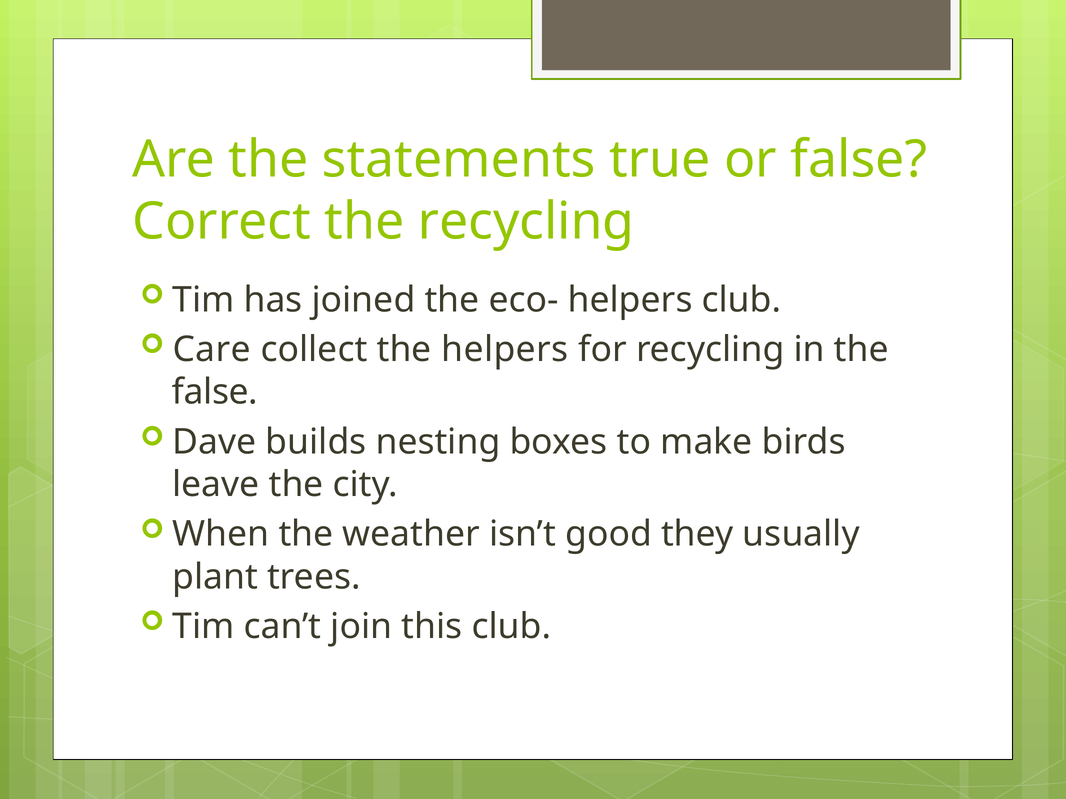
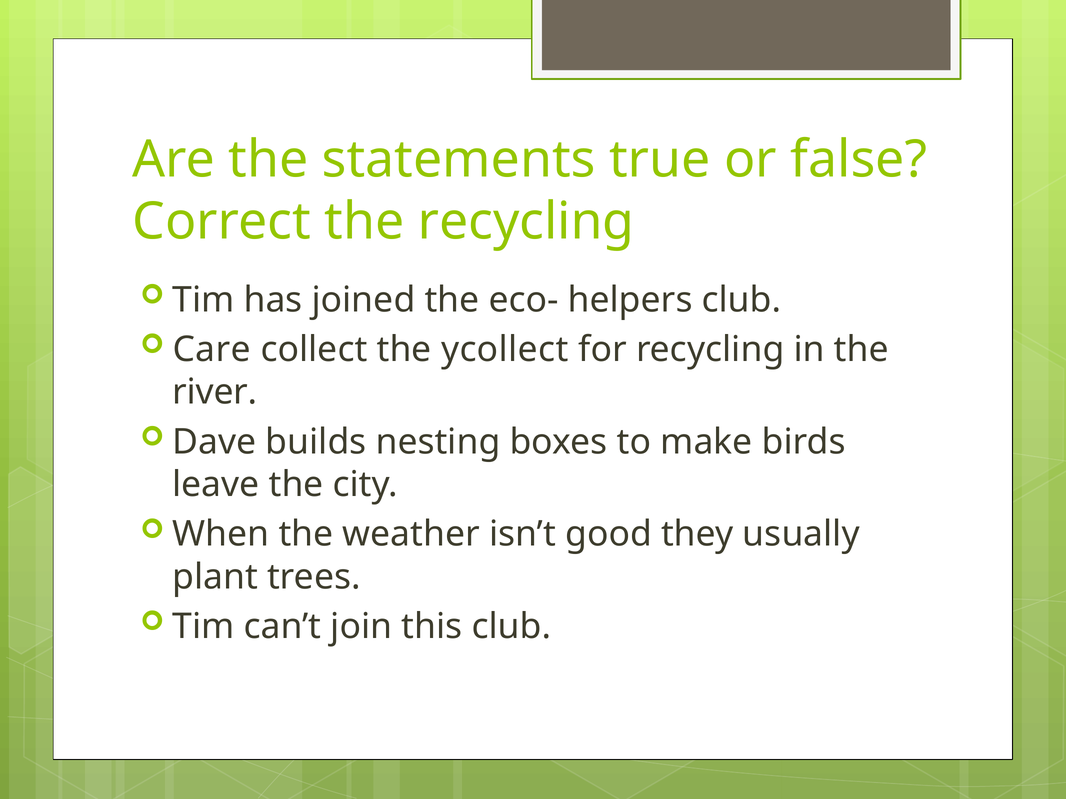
the helpers: helpers -> ycollect
false at (215, 392): false -> river
